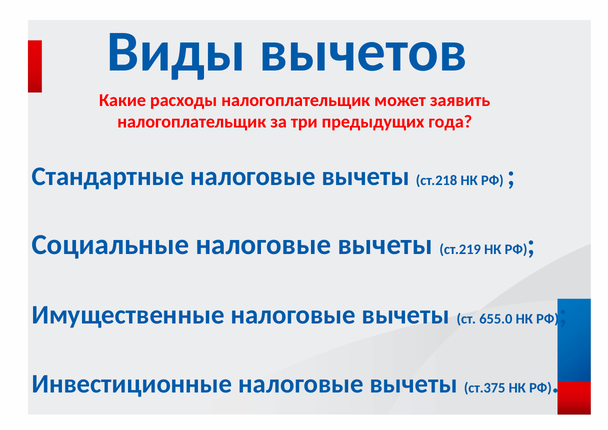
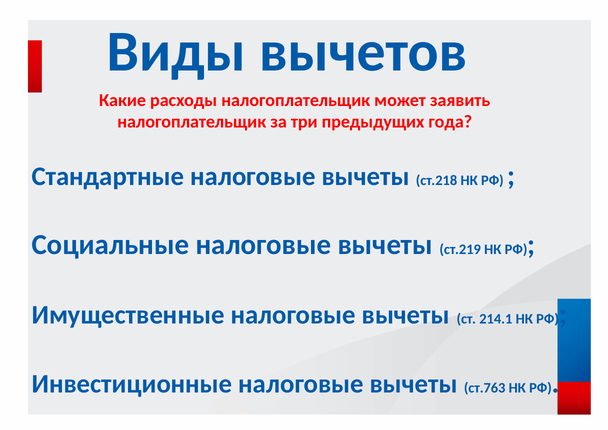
655.0: 655.0 -> 214.1
ст.375: ст.375 -> ст.763
